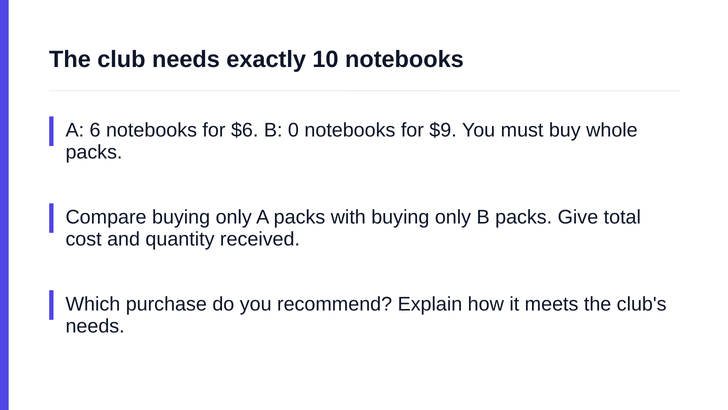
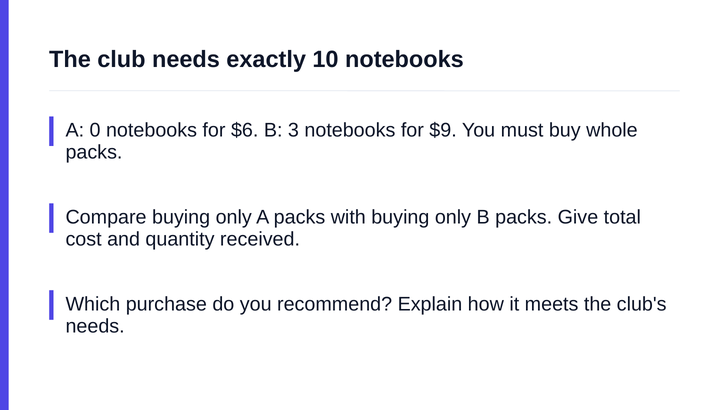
6: 6 -> 0
0: 0 -> 3
